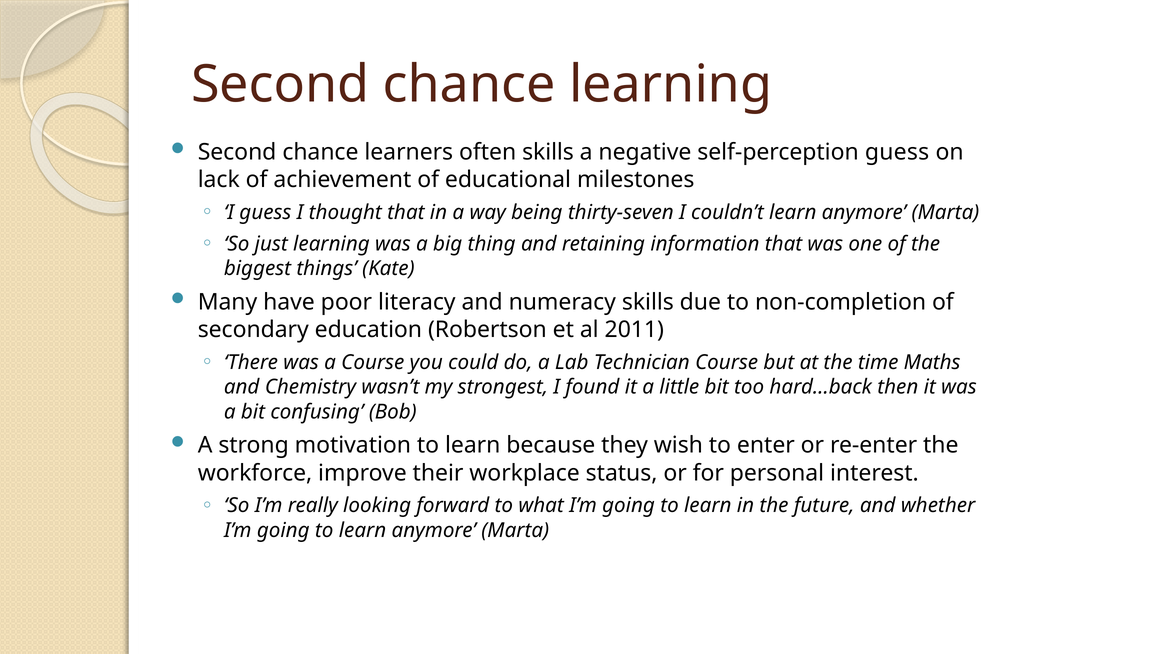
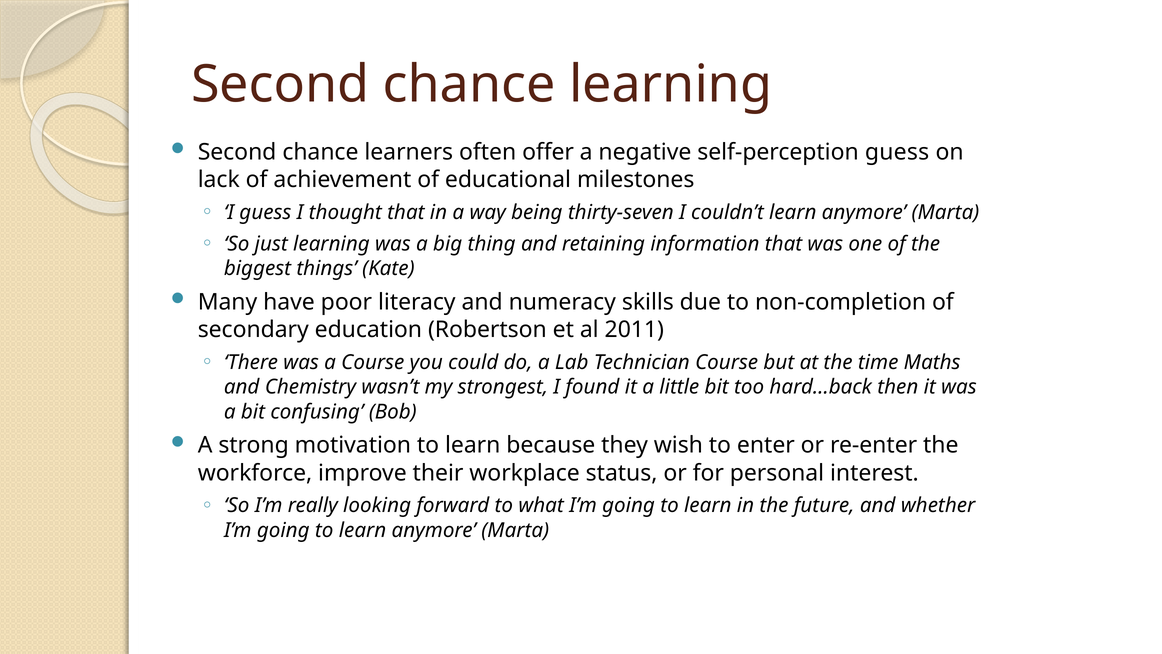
often skills: skills -> offer
